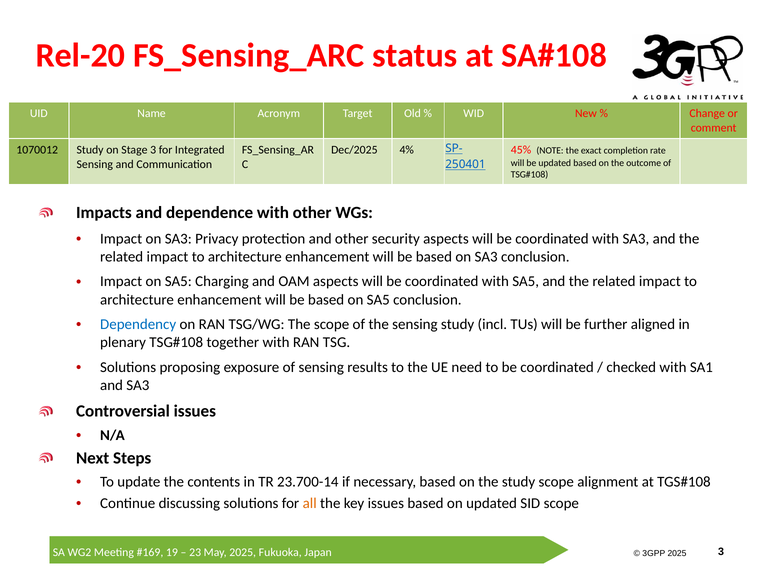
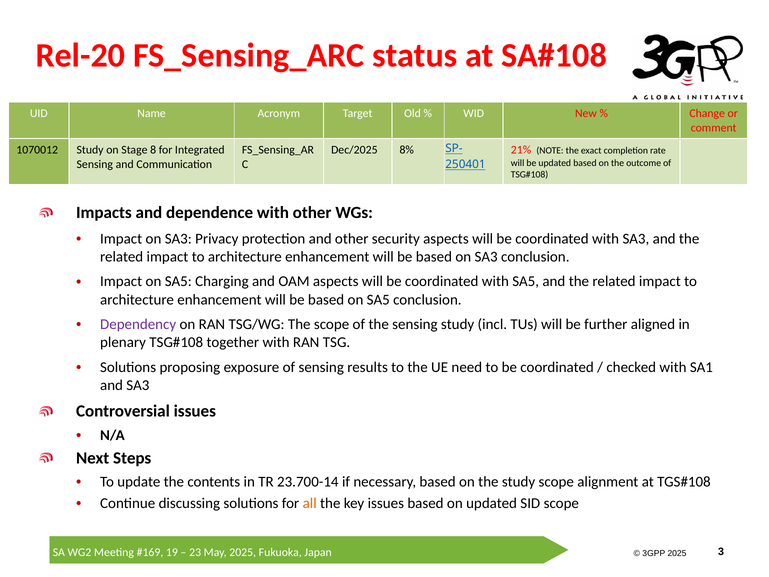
Stage 3: 3 -> 8
4%: 4% -> 8%
45%: 45% -> 21%
Dependency colour: blue -> purple
